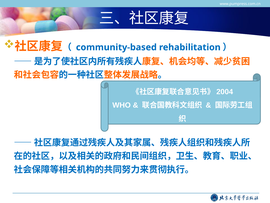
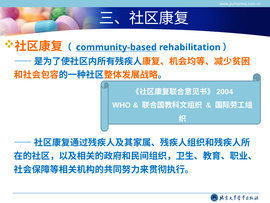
community-based underline: none -> present
